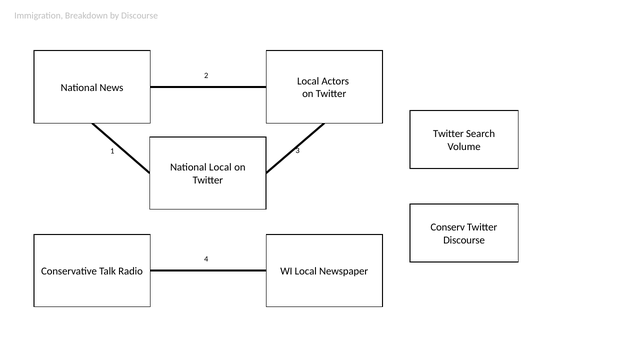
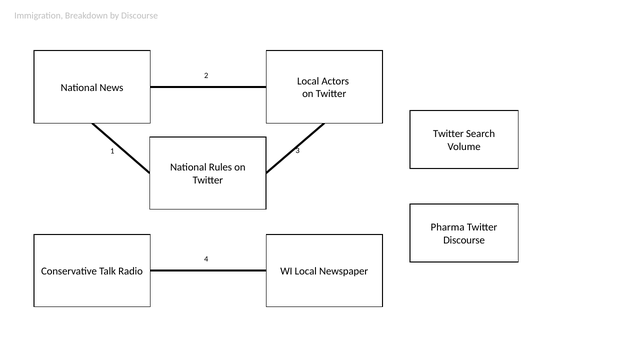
National Local: Local -> Rules
Conserv: Conserv -> Pharma
